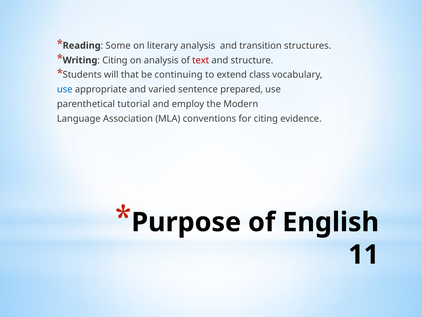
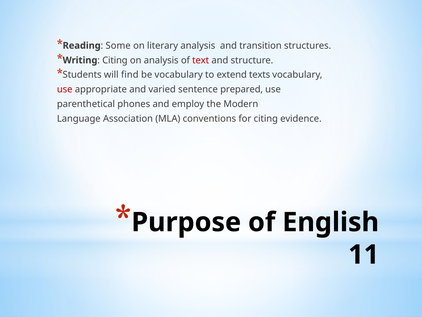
that: that -> find
be continuing: continuing -> vocabulary
class: class -> texts
use at (65, 89) colour: blue -> red
tutorial: tutorial -> phones
